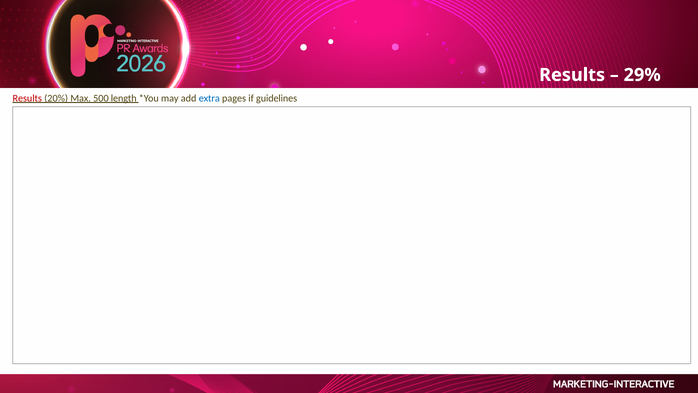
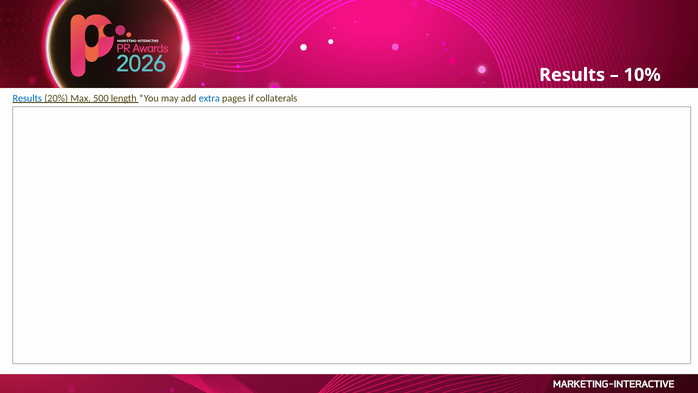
29%: 29% -> 10%
Results at (27, 98) colour: red -> blue
guidelines: guidelines -> collaterals
